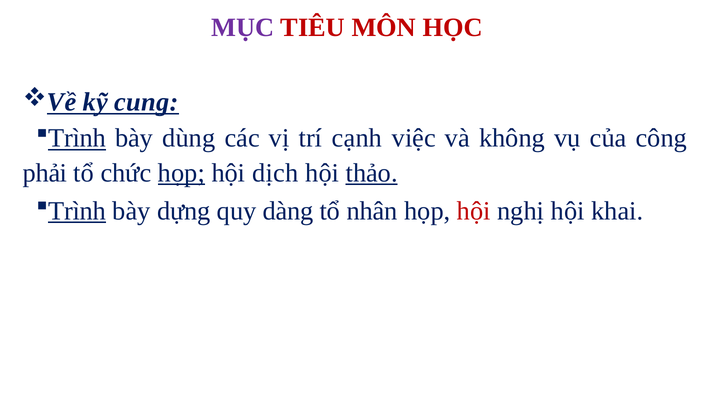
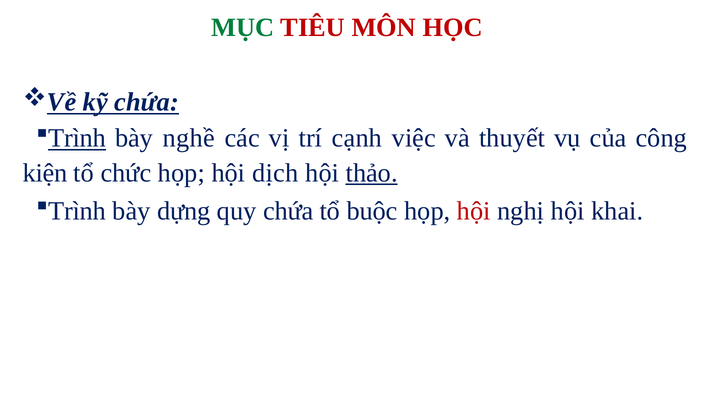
MỤC colour: purple -> green
kỹ cung: cung -> chứa
dùng: dùng -> nghề
không: không -> thuyết
phải: phải -> kiện
họp at (181, 173) underline: present -> none
Trình at (77, 211) underline: present -> none
quy dàng: dàng -> chứa
nhân: nhân -> buộc
